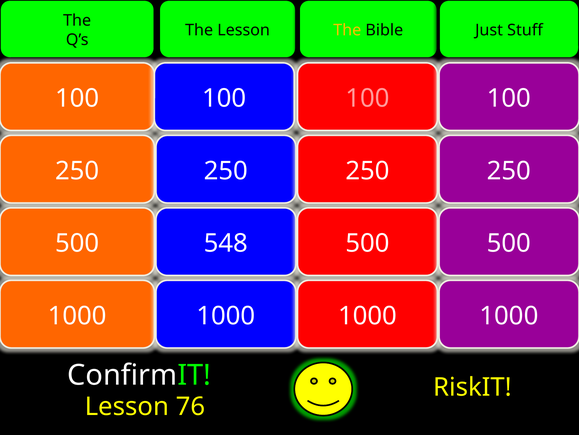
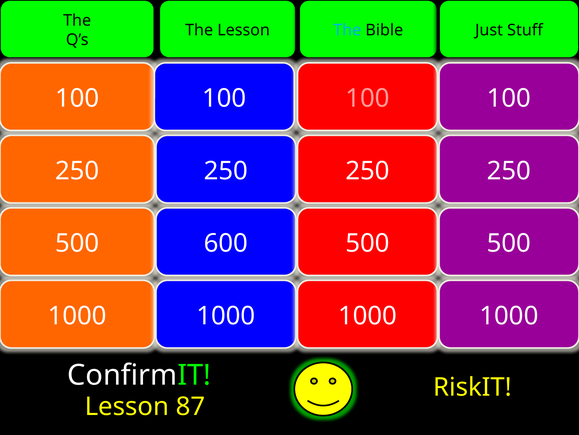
The at (347, 30) colour: yellow -> light blue
548: 548 -> 600
76: 76 -> 87
